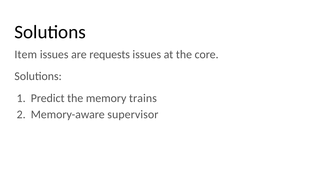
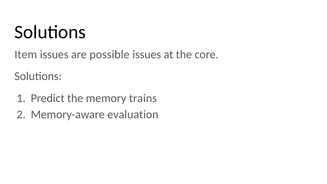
requests: requests -> possible
supervisor: supervisor -> evaluation
